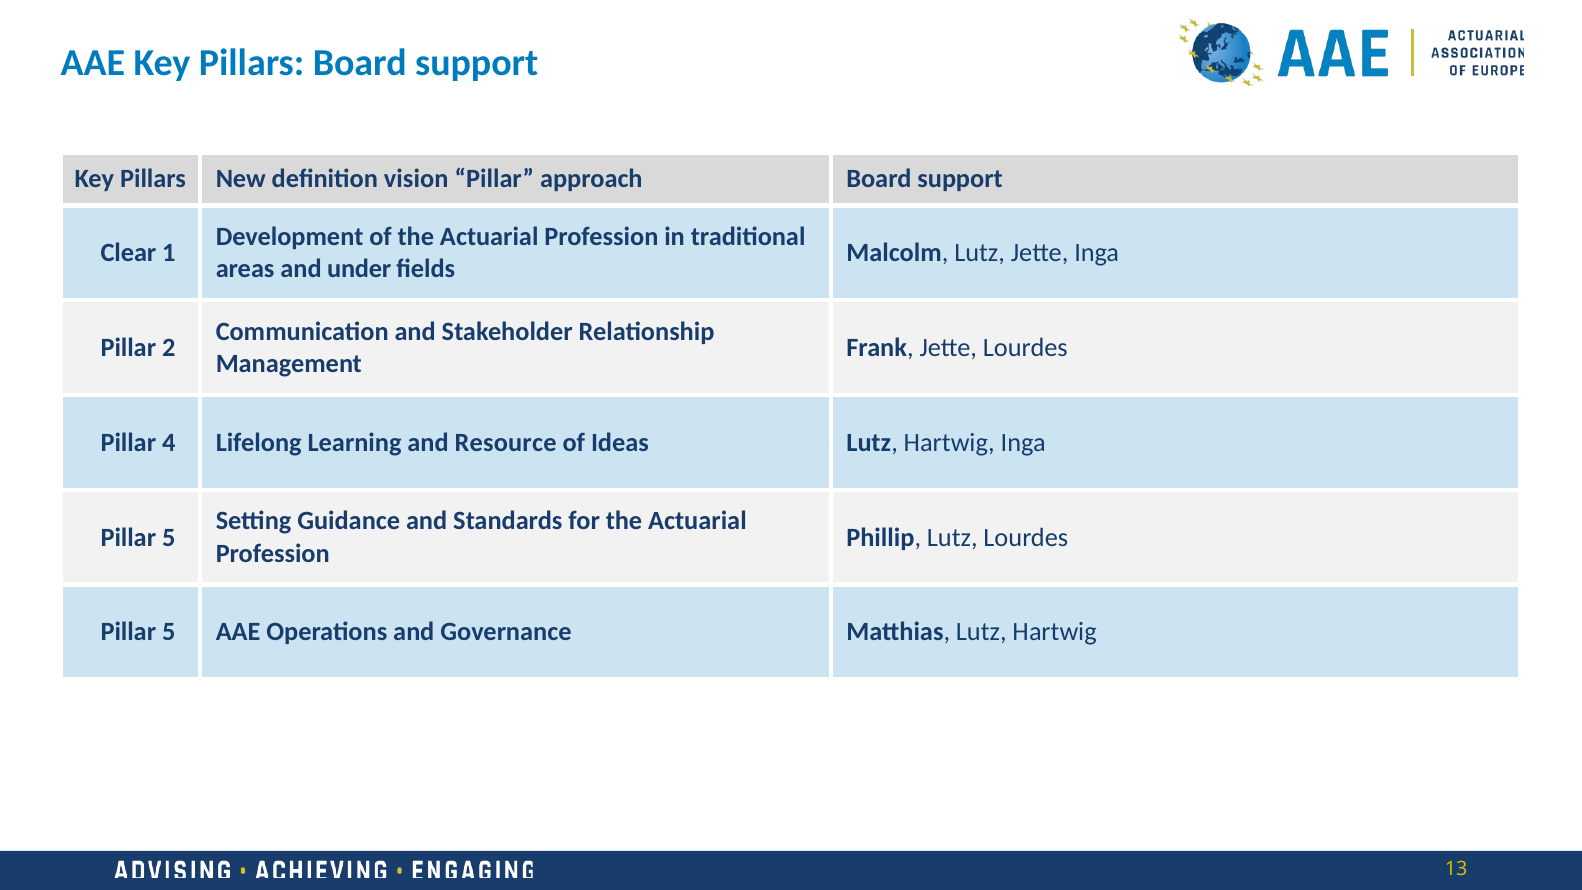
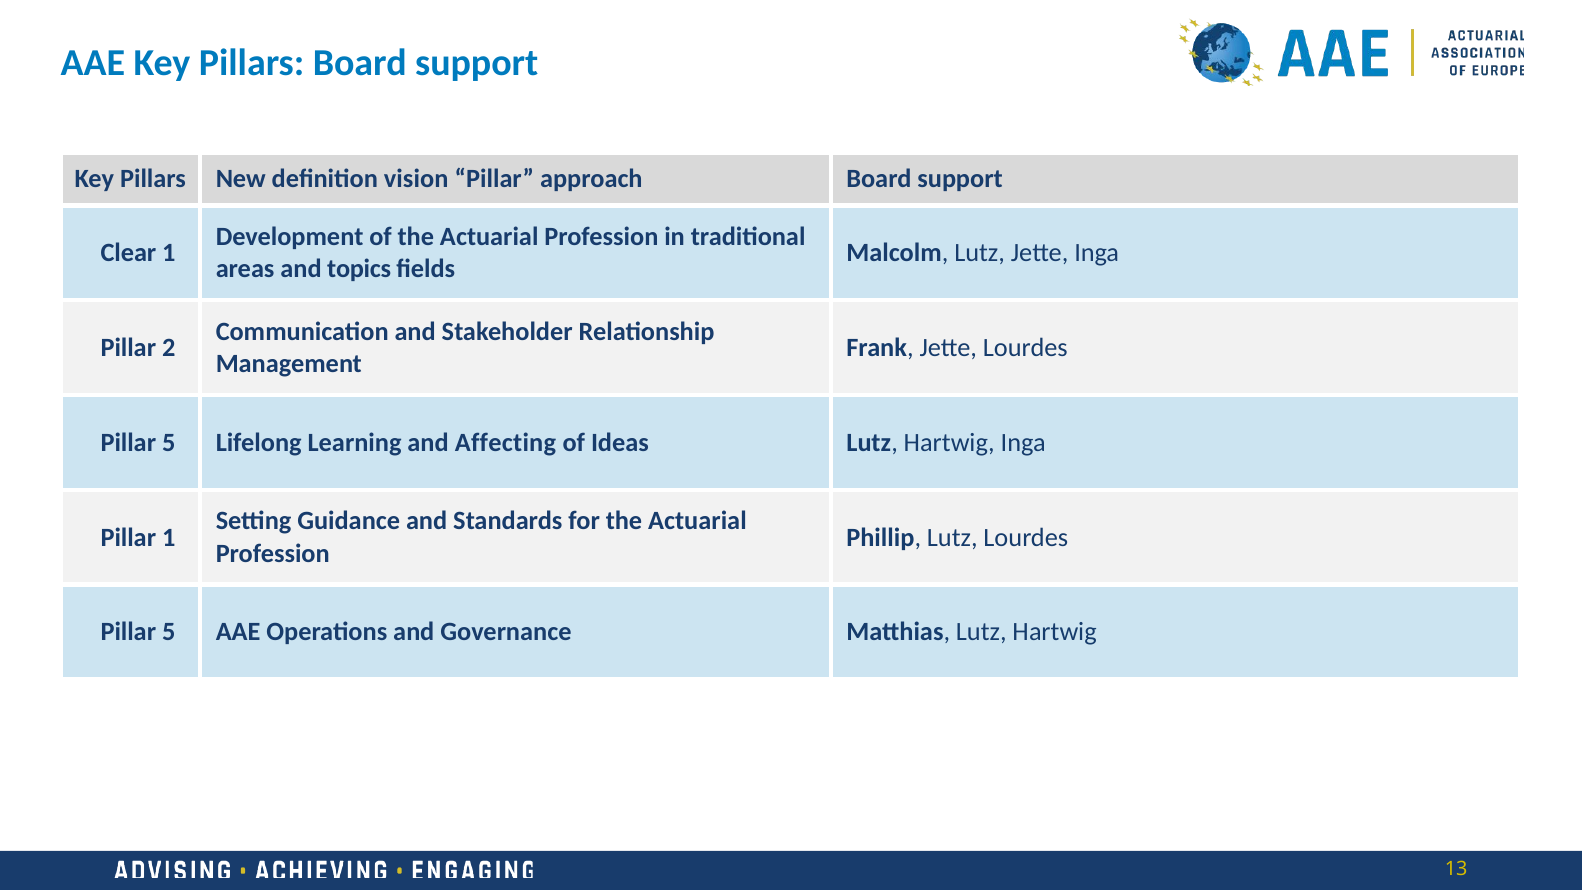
under: under -> topics
4 at (169, 443): 4 -> 5
Resource: Resource -> Affecting
5 at (169, 537): 5 -> 1
